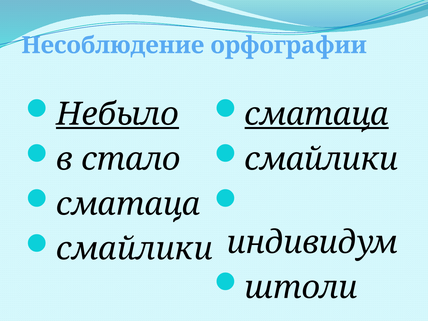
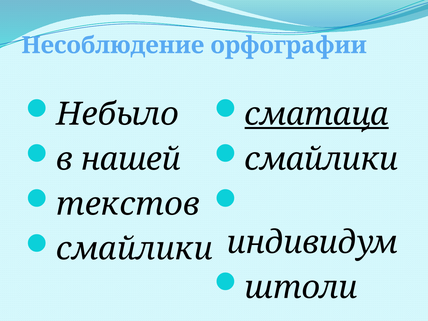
Небыло underline: present -> none
стало: стало -> нашей
сматаца at (128, 204): сматаца -> текстов
